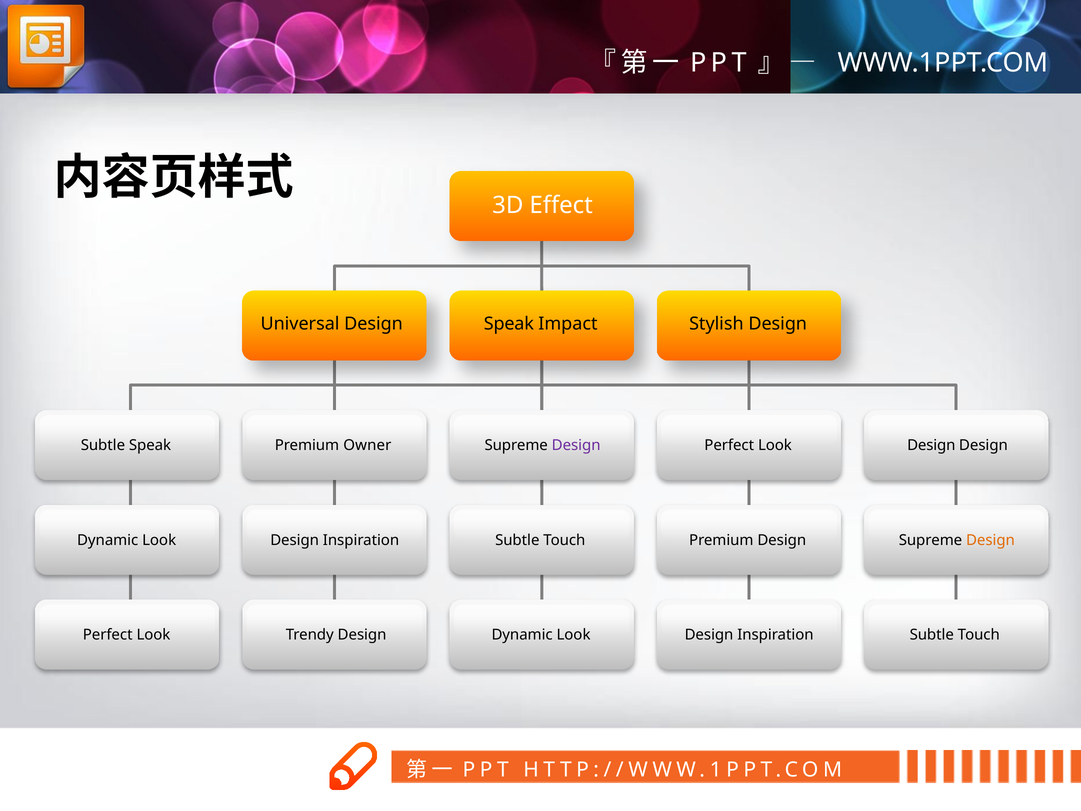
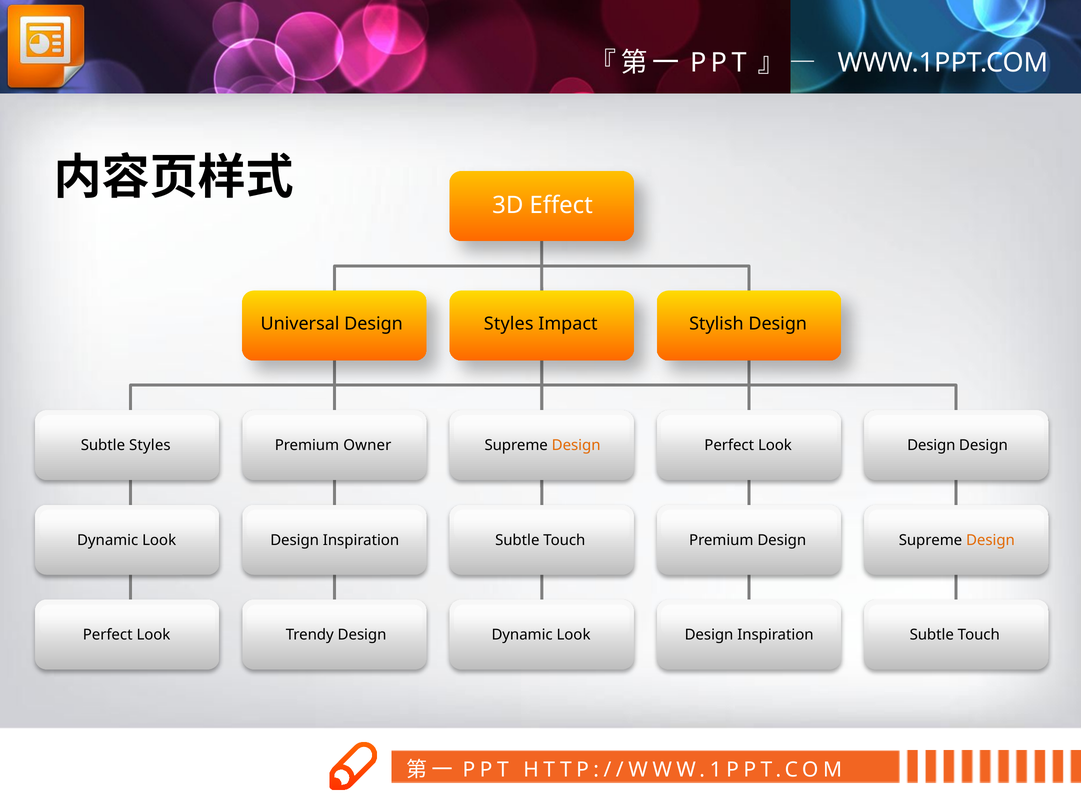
Design Speak: Speak -> Styles
Subtle Speak: Speak -> Styles
Design at (576, 445) colour: purple -> orange
